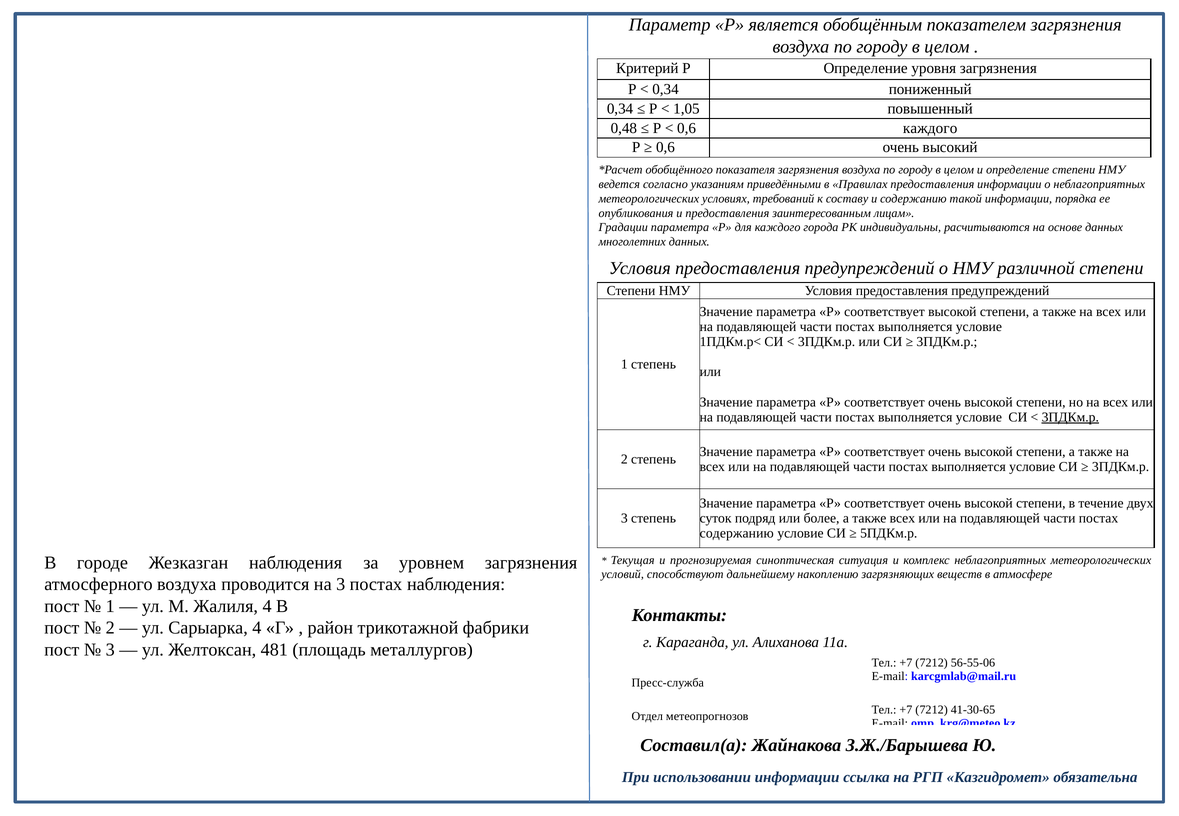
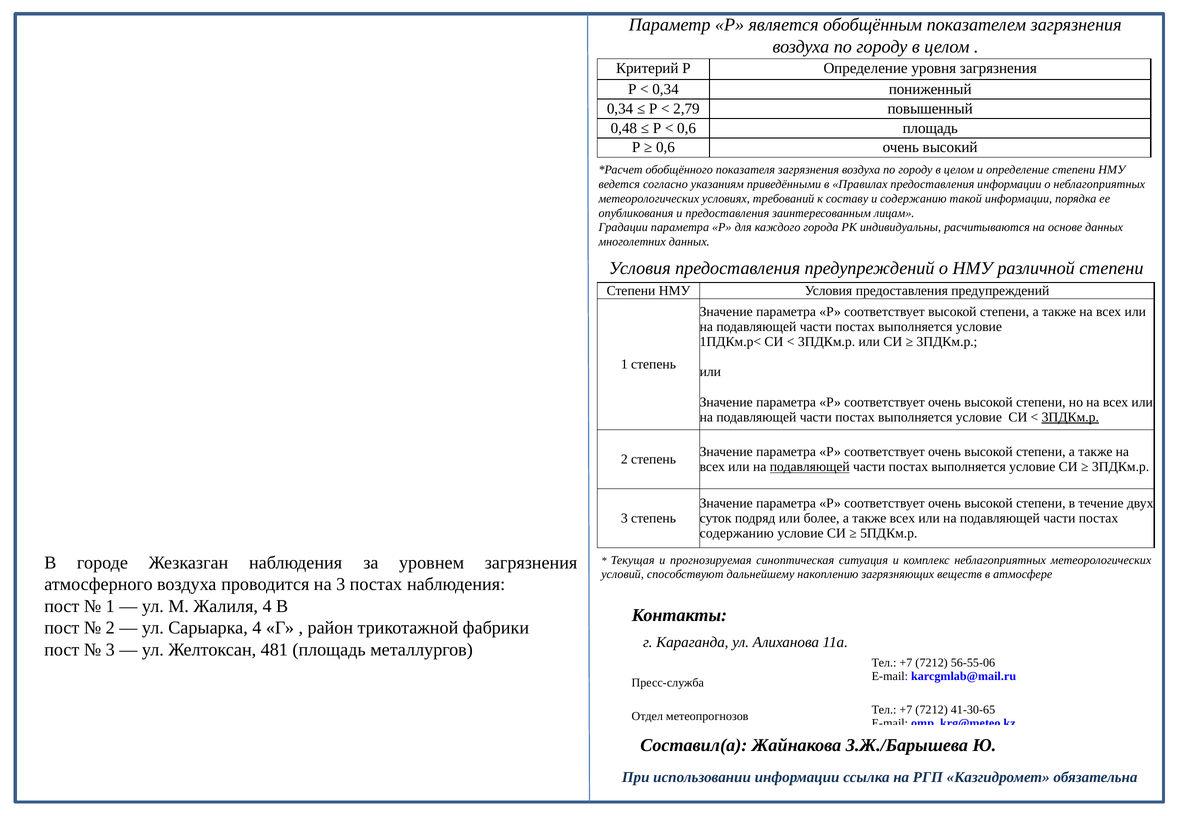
1,05: 1,05 -> 2,79
0,6 каждого: каждого -> площадь
подавляющей at (810, 467) underline: none -> present
